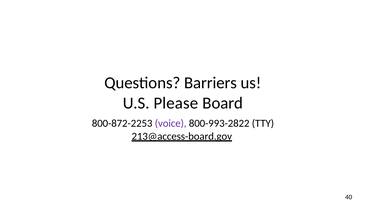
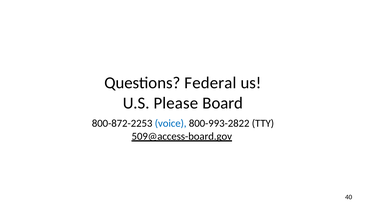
Barriers: Barriers -> Federal
voice colour: purple -> blue
213@access-board.gov: 213@access-board.gov -> 509@access-board.gov
